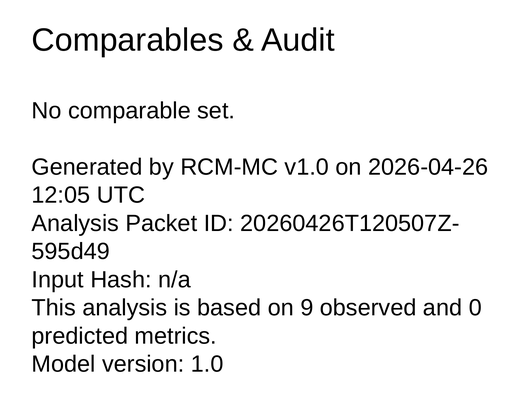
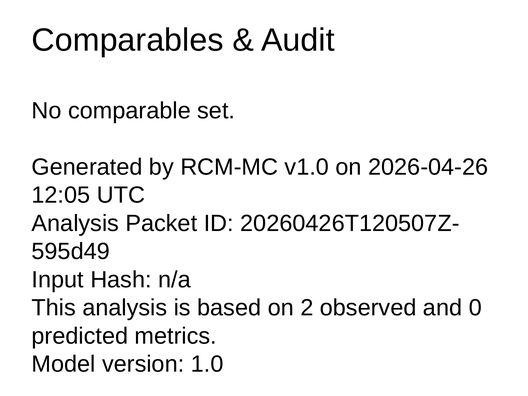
9: 9 -> 2
